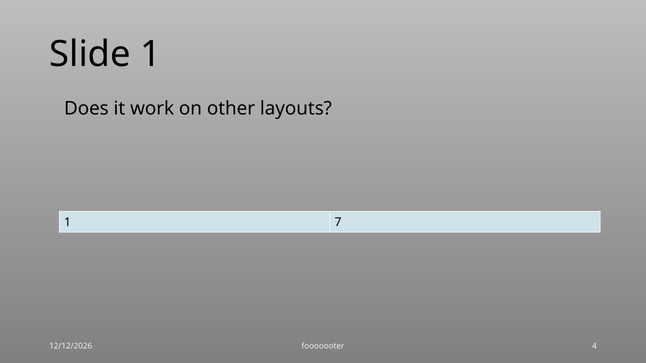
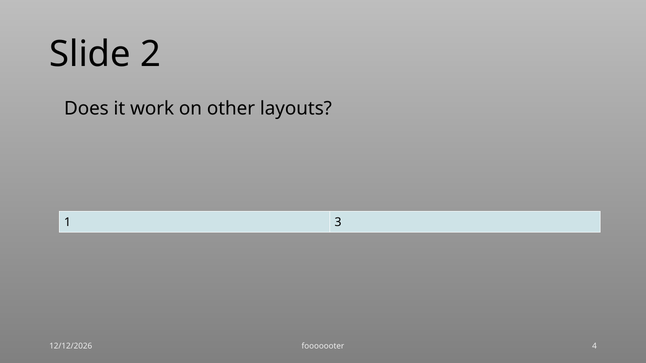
Slide 1: 1 -> 2
7: 7 -> 3
